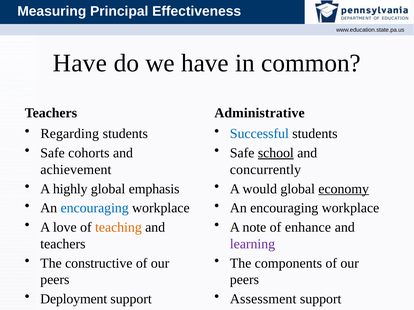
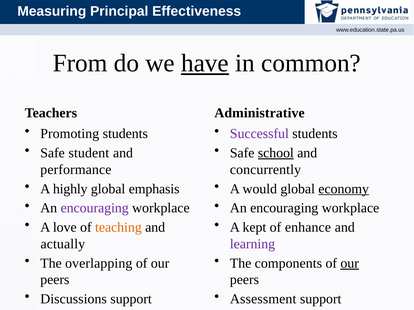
Have at (80, 63): Have -> From
have at (205, 63) underline: none -> present
Regarding: Regarding -> Promoting
Successful colour: blue -> purple
cohorts: cohorts -> student
achievement: achievement -> performance
encouraging at (95, 208) colour: blue -> purple
note: note -> kept
teachers at (63, 244): teachers -> actually
constructive: constructive -> overlapping
our at (350, 264) underline: none -> present
Deployment: Deployment -> Discussions
